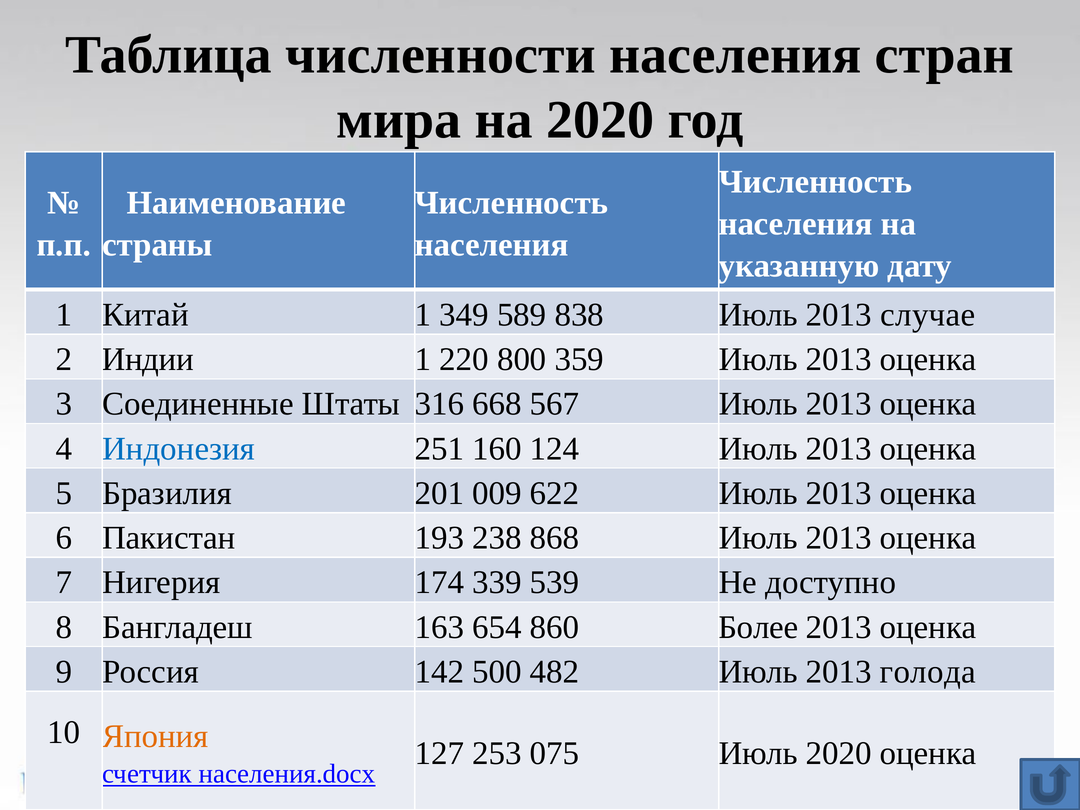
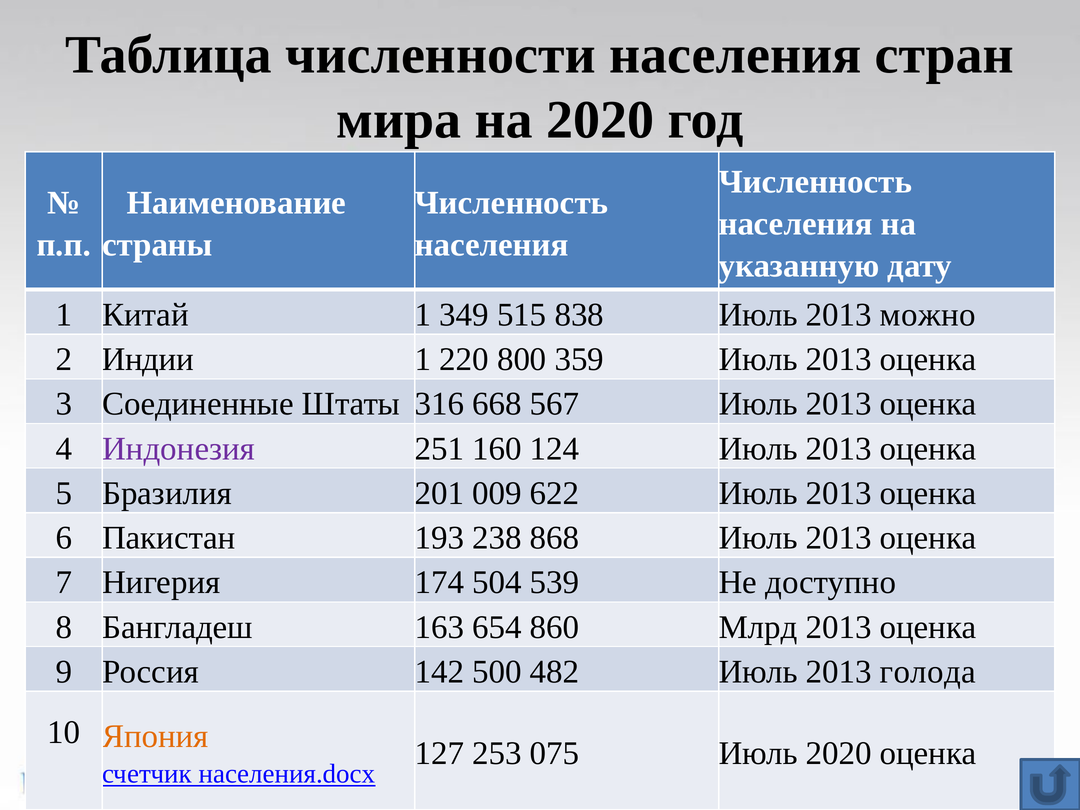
589: 589 -> 515
случае: случае -> можно
Индонезия colour: blue -> purple
339: 339 -> 504
Более: Более -> Млрд
